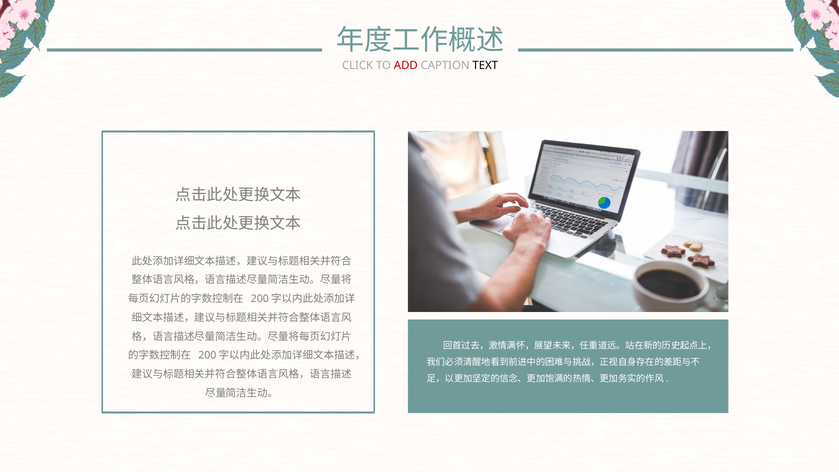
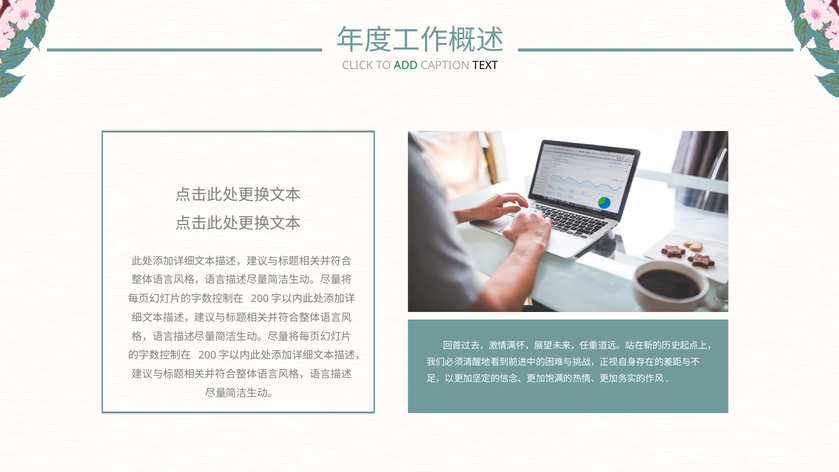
ADD colour: red -> green
